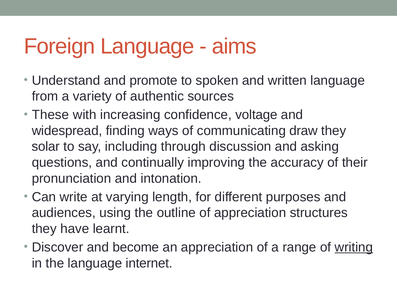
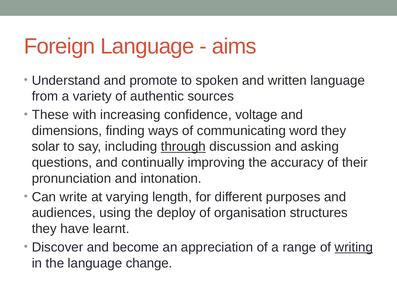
widespread: widespread -> dimensions
draw: draw -> word
through underline: none -> present
outline: outline -> deploy
of appreciation: appreciation -> organisation
internet: internet -> change
